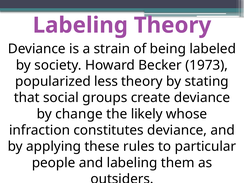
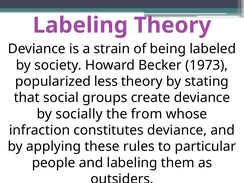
change: change -> socially
likely: likely -> from
